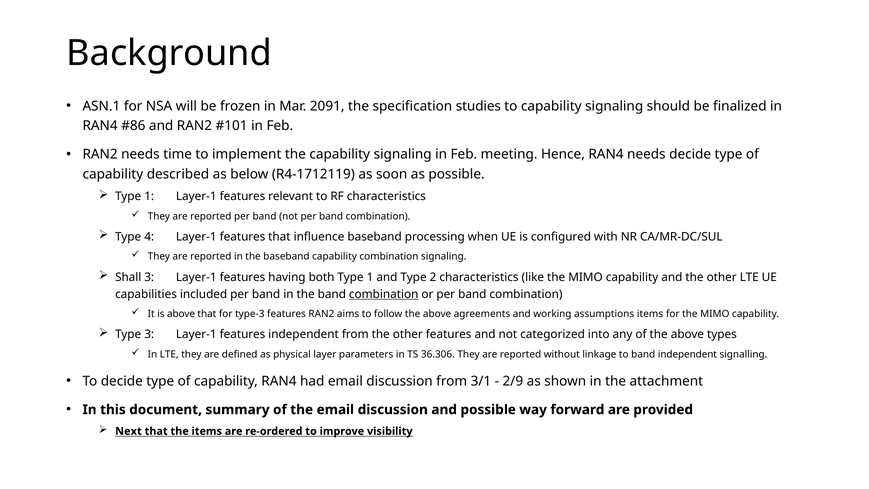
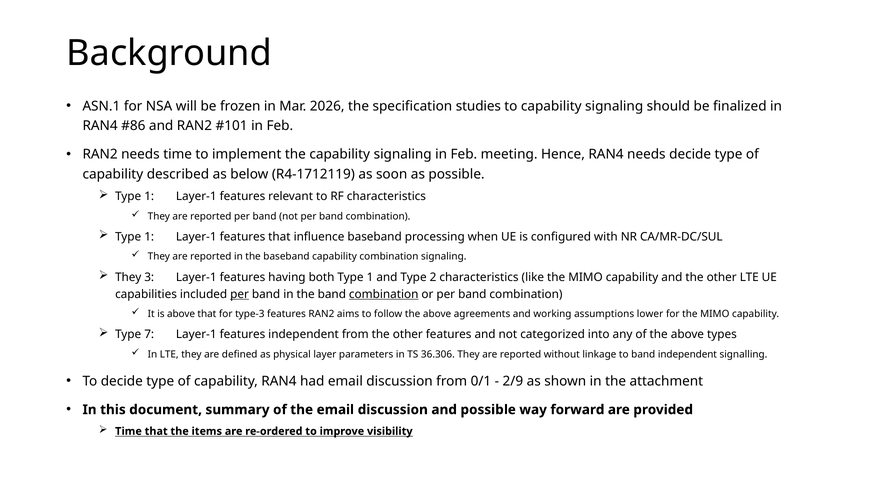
2091: 2091 -> 2026
4 at (149, 237): 4 -> 1
Shall at (128, 277): Shall -> They
per at (240, 294) underline: none -> present
assumptions items: items -> lower
Type 3: 3 -> 7
3/1: 3/1 -> 0/1
Next at (128, 431): Next -> Time
